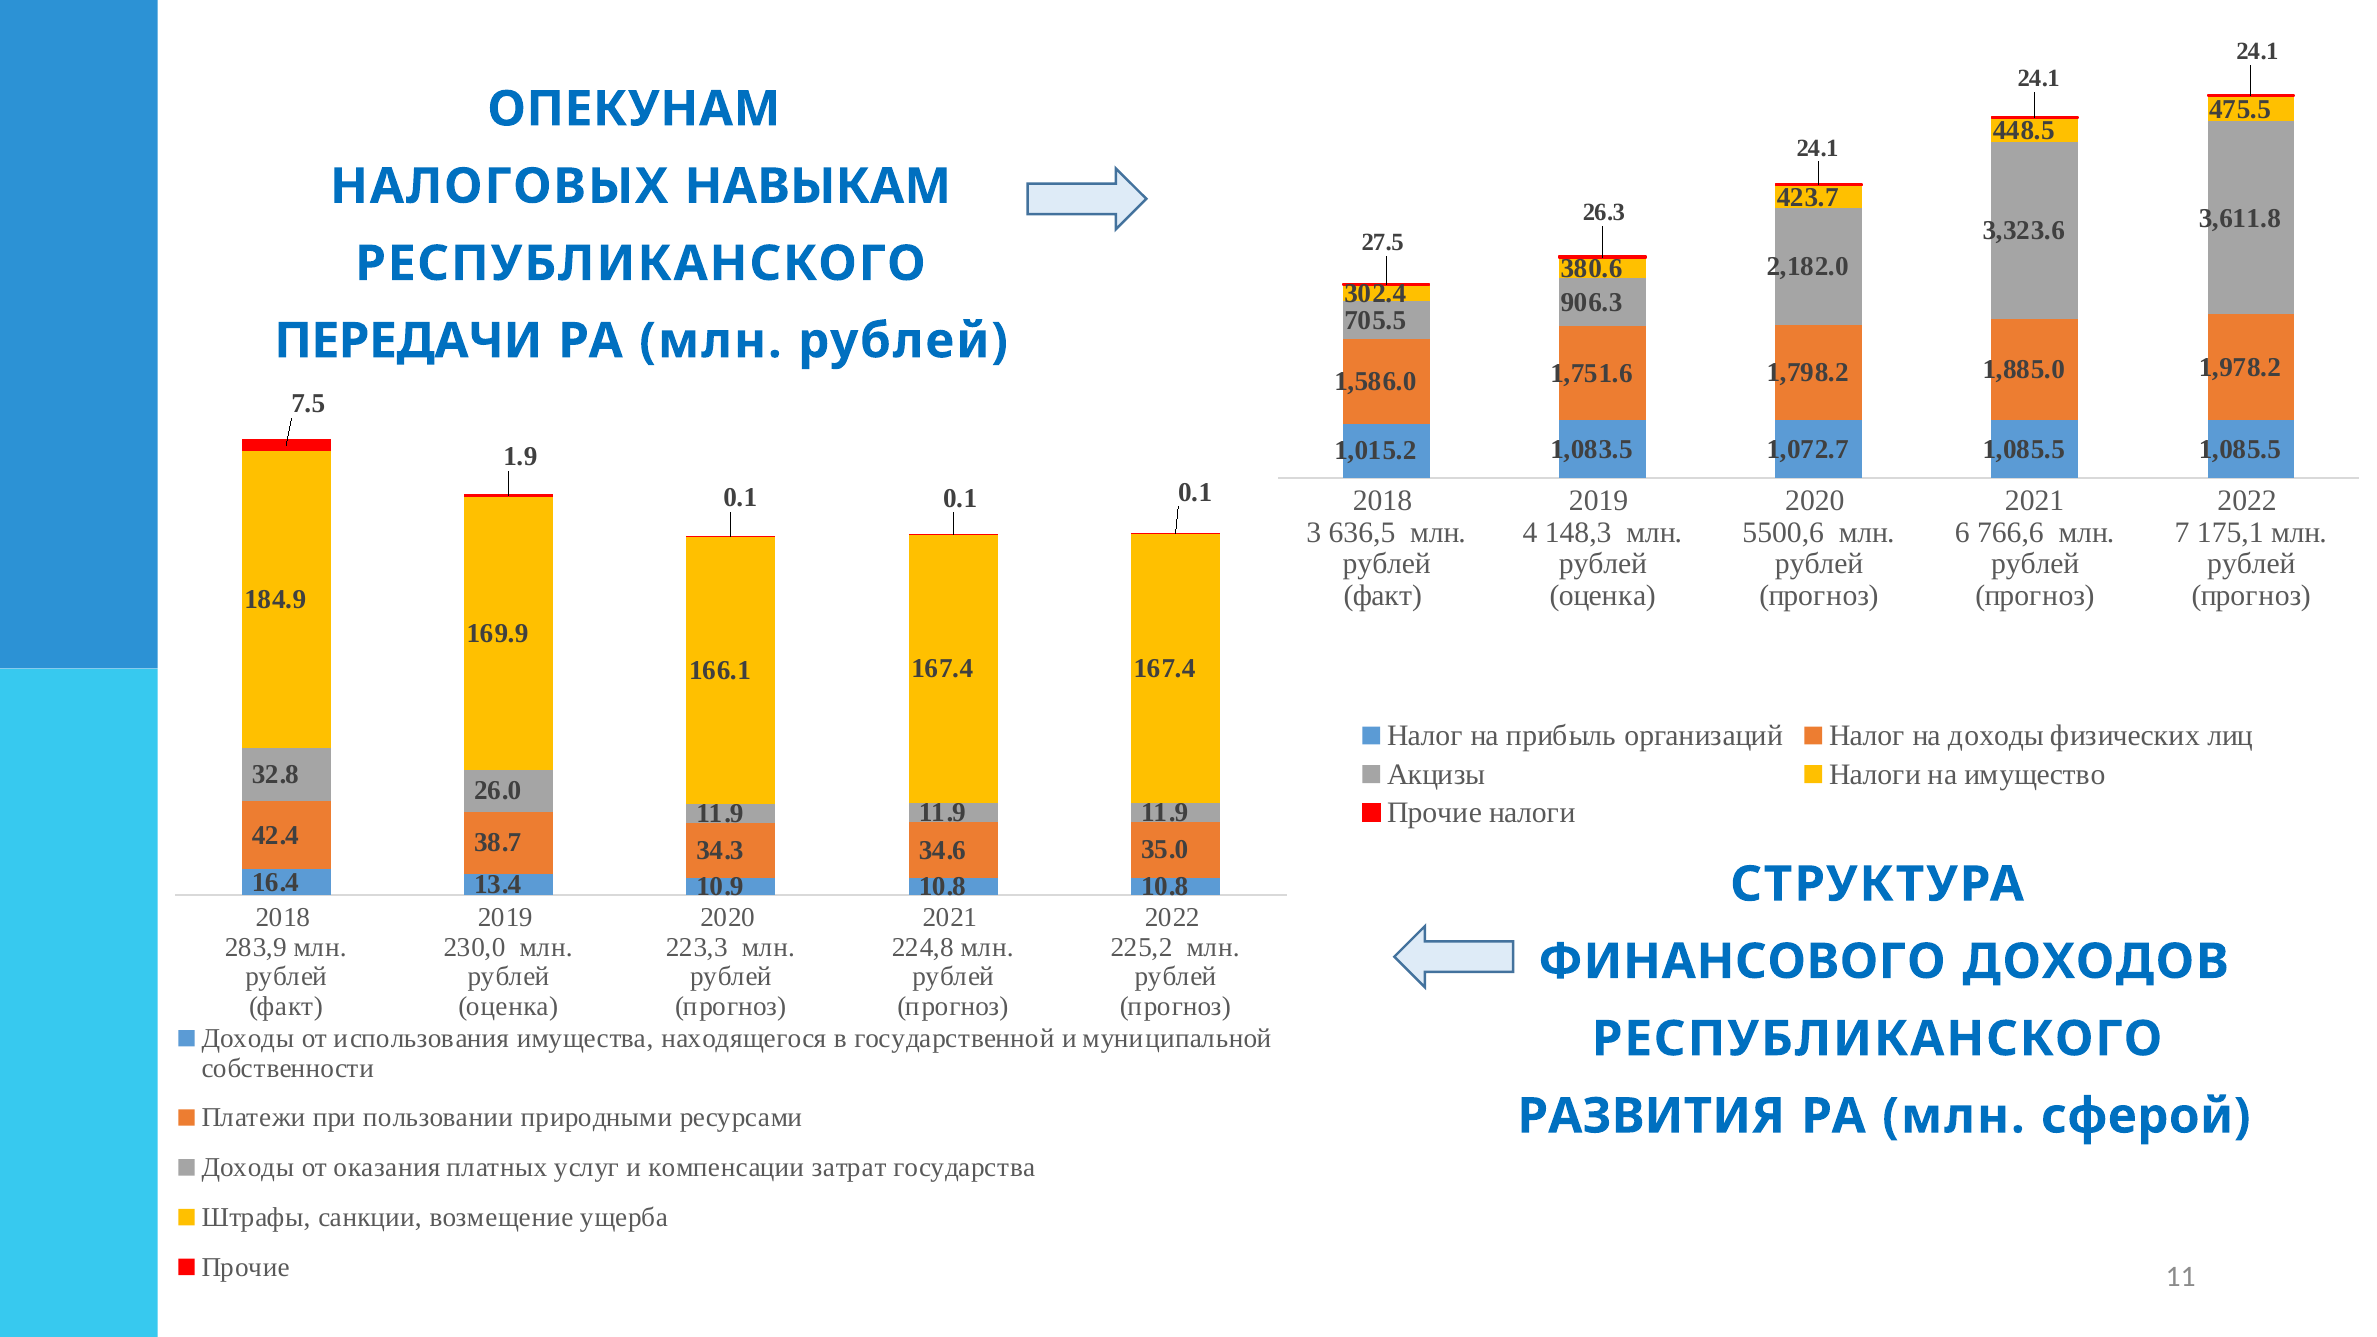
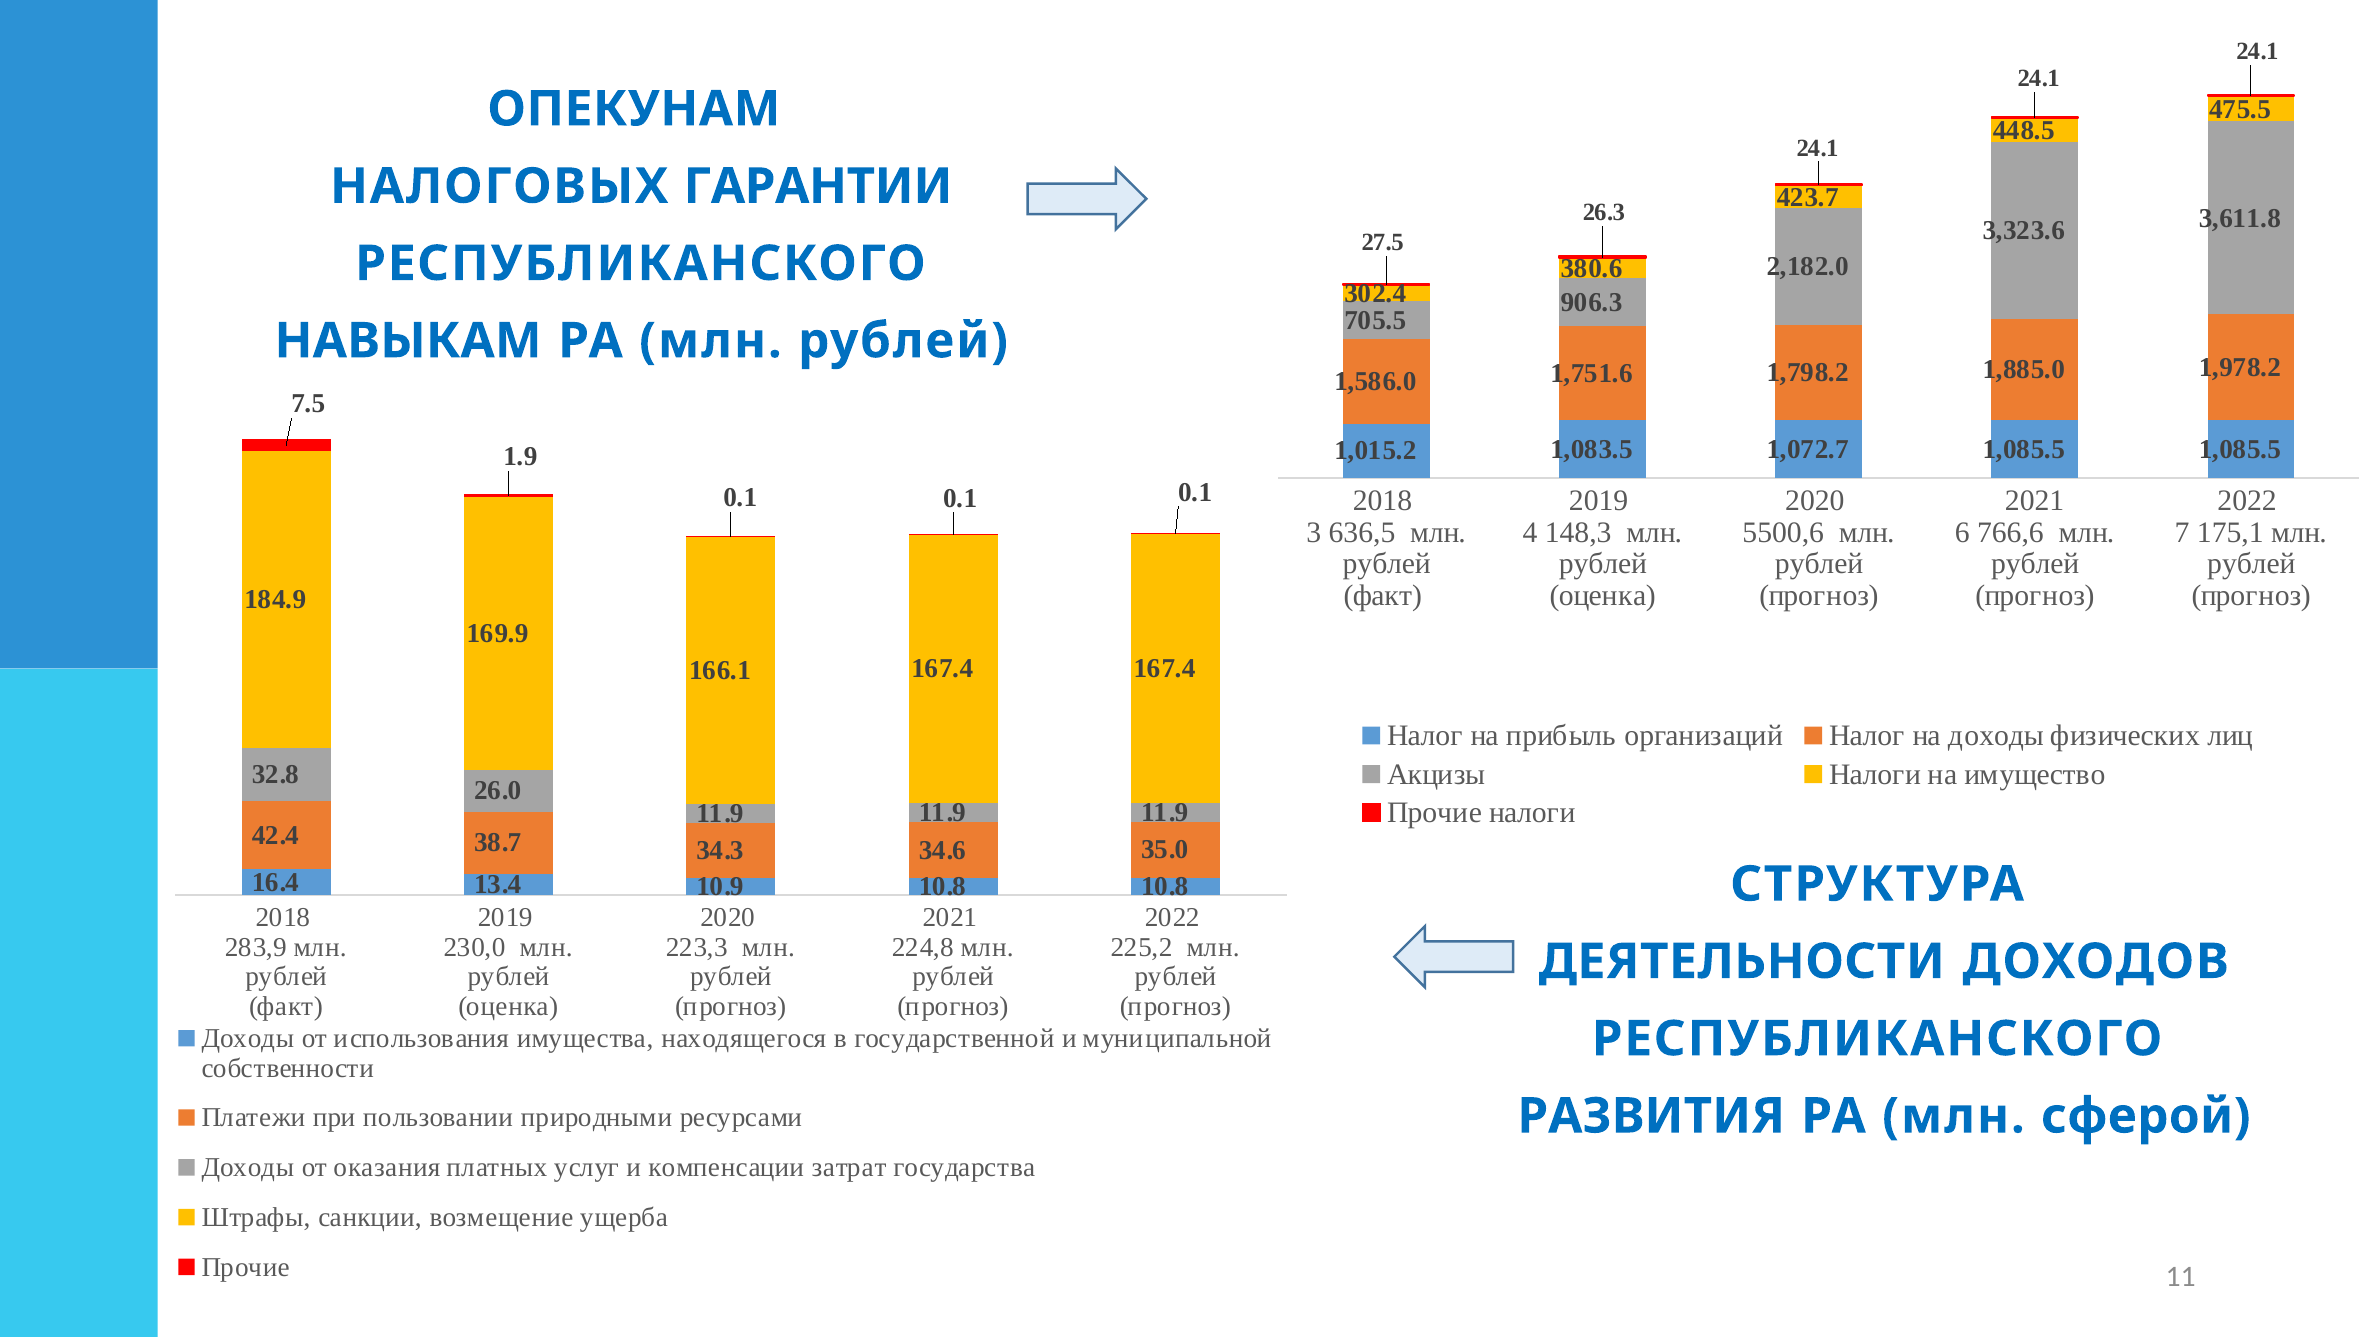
НАВЫКАМ: НАВЫКАМ -> ГАРАНТИИ
ПЕРЕДАЧИ: ПЕРЕДАЧИ -> НАВЫКАМ
ФИНАНСОВОГО: ФИНАНСОВОГО -> ДЕЯТЕЛЬНОСТИ
